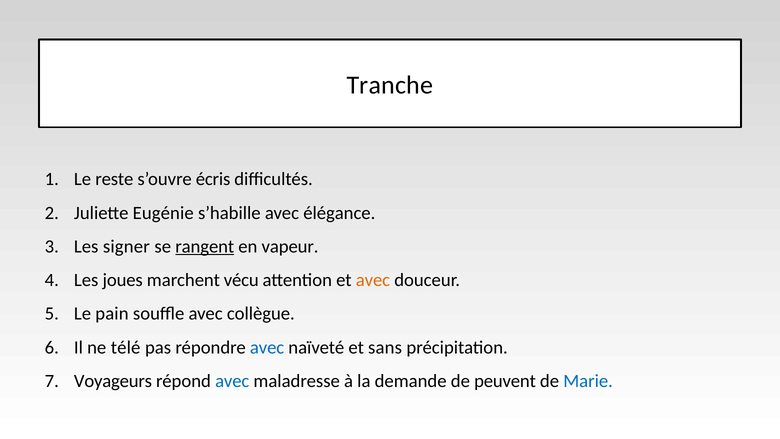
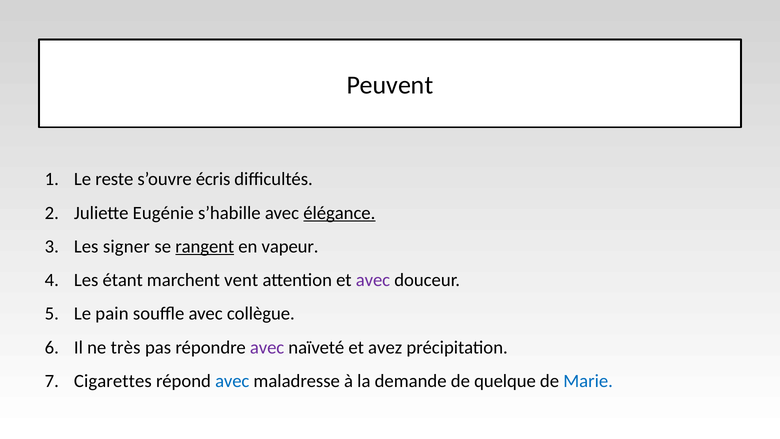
Tranche: Tranche -> Peuvent
élégance underline: none -> present
joues: joues -> étant
vécu: vécu -> vent
avec at (373, 280) colour: orange -> purple
télé: télé -> très
avec at (267, 347) colour: blue -> purple
sans: sans -> avez
Voyageurs: Voyageurs -> Cigarettes
peuvent: peuvent -> quelque
